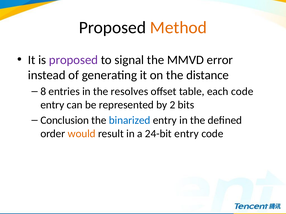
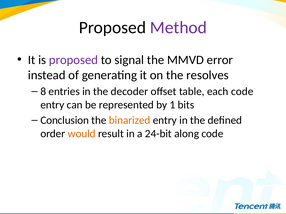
Method colour: orange -> purple
distance: distance -> resolves
resolves: resolves -> decoder
2: 2 -> 1
binarized colour: blue -> orange
24-bit entry: entry -> along
